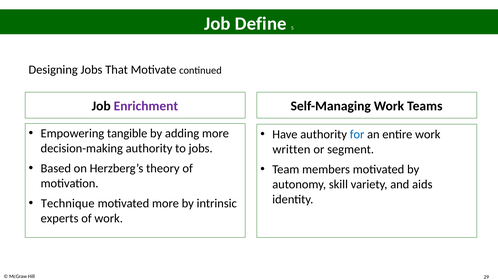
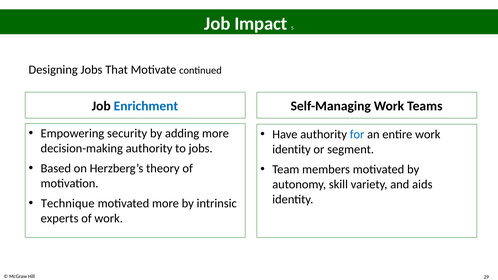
Define: Define -> Impact
Enrichment colour: purple -> blue
tangible: tangible -> security
written at (291, 149): written -> identity
